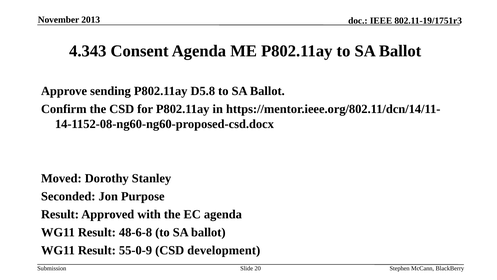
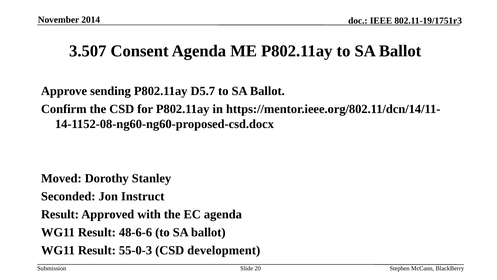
2013: 2013 -> 2014
4.343: 4.343 -> 3.507
D5.8: D5.8 -> D5.7
Purpose: Purpose -> Instruct
48-6-8: 48-6-8 -> 48-6-6
55-0-9: 55-0-9 -> 55-0-3
